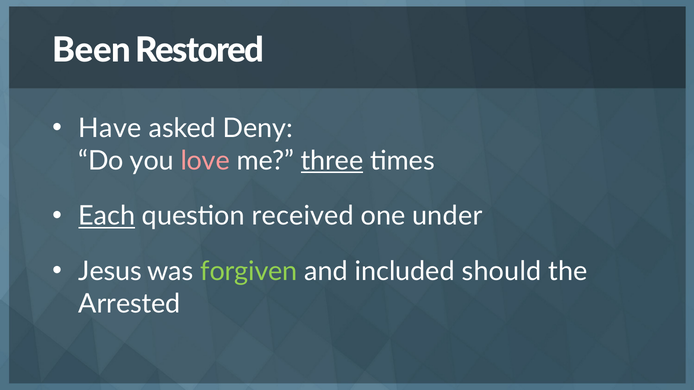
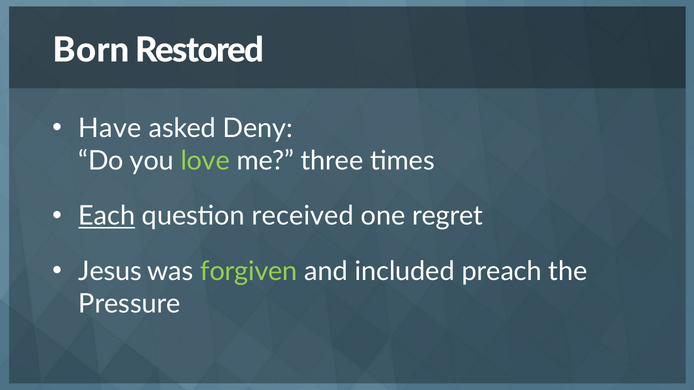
Been: Been -> Born
love colour: pink -> light green
three underline: present -> none
under: under -> regret
should: should -> preach
Arrested: Arrested -> Pressure
